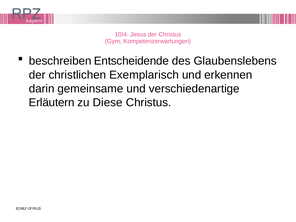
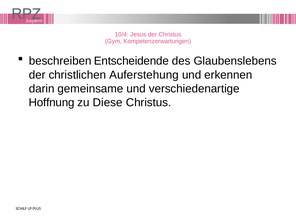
Exemplarisch: Exemplarisch -> Auferstehung
Erläutern: Erläutern -> Hoffnung
